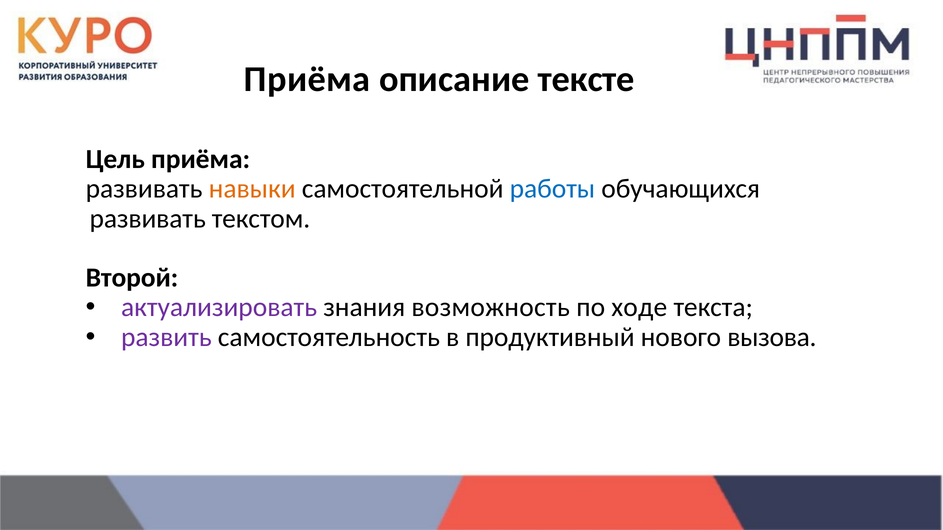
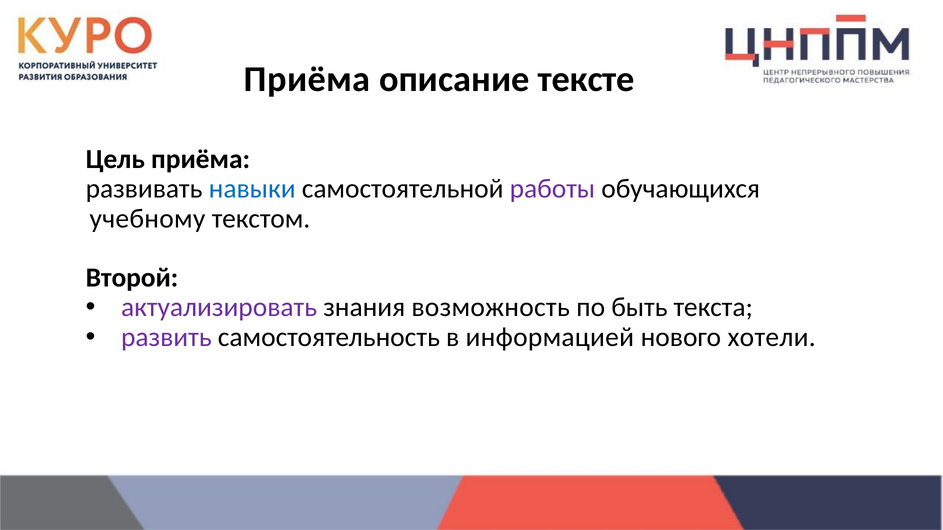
навыки colour: orange -> blue
работы colour: blue -> purple
развивать at (148, 219): развивать -> учебному
ходе: ходе -> быть
продуктивный: продуктивный -> информацией
вызова: вызова -> хотели
